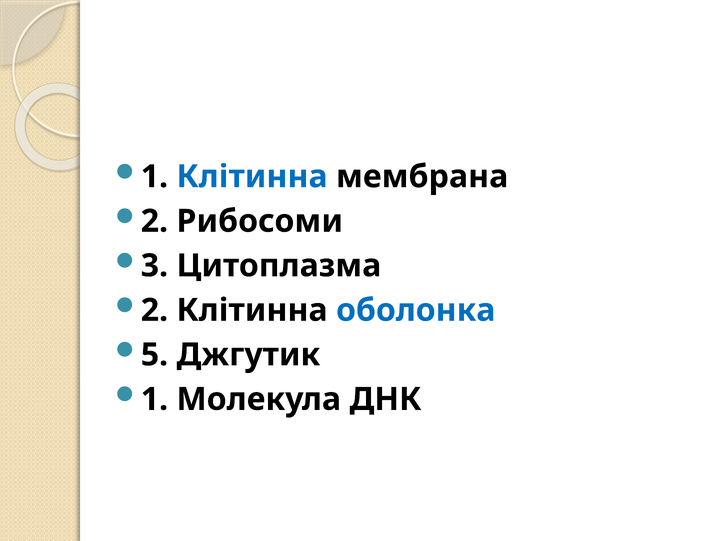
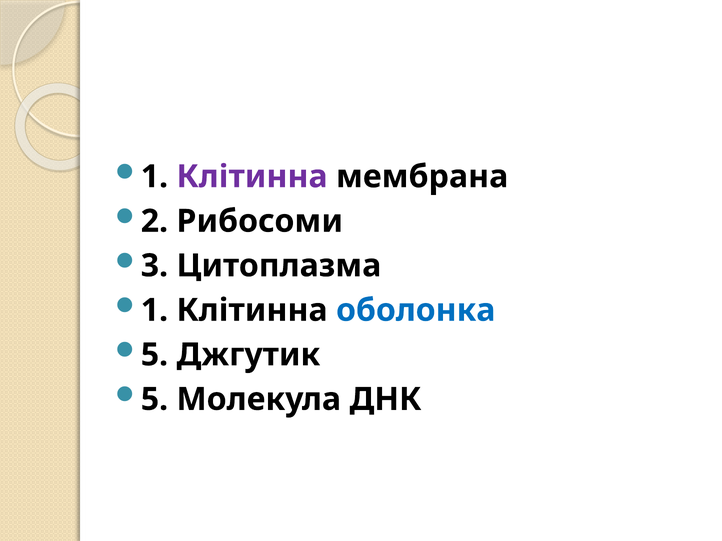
Клітинна at (252, 177) colour: blue -> purple
2 at (154, 311): 2 -> 1
1 at (154, 400): 1 -> 5
